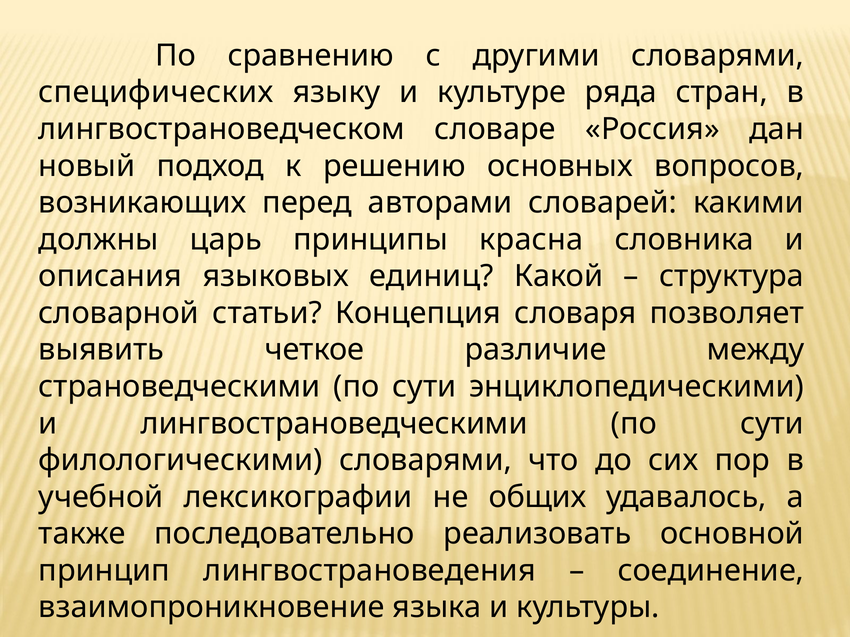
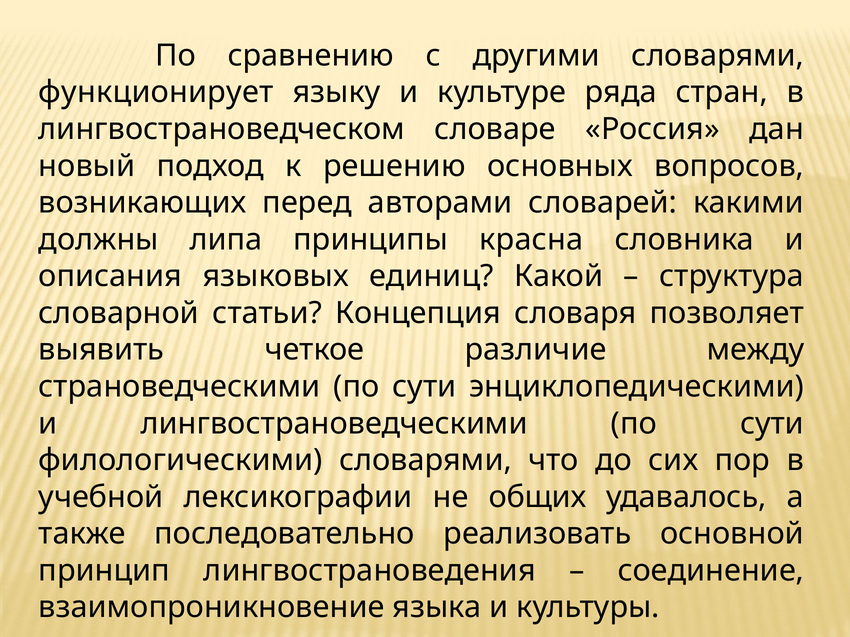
специфических: специфических -> функционирует
царь: царь -> липа
